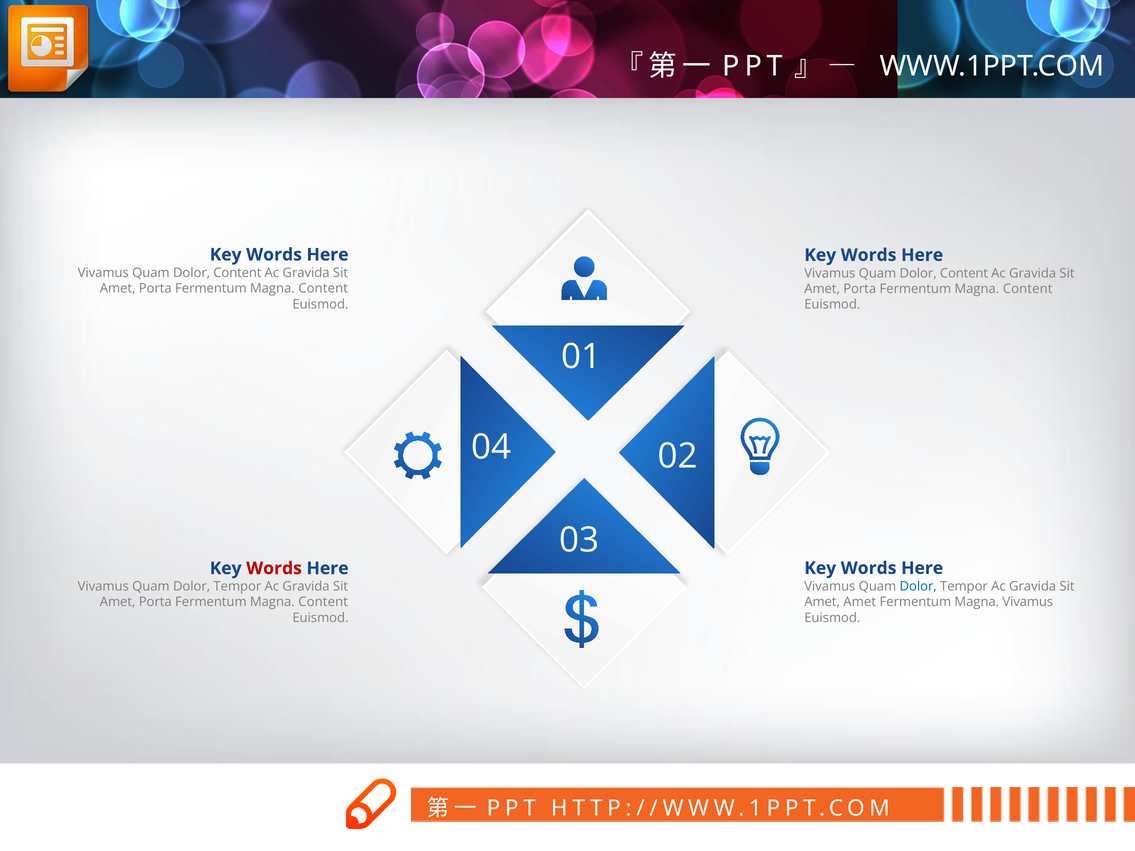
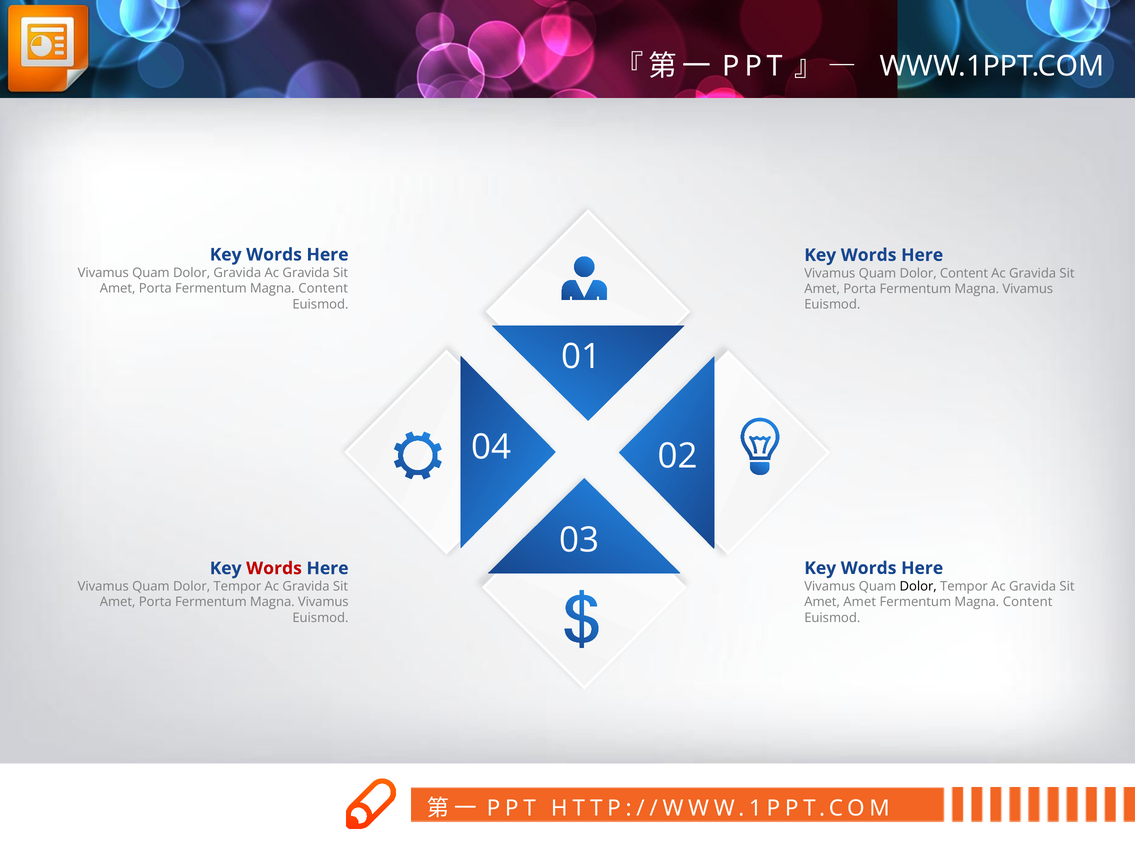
Content at (237, 273): Content -> Gravida
Content at (1028, 289): Content -> Vivamus
Dolor at (918, 586) colour: blue -> black
Vivamus at (1028, 602): Vivamus -> Content
Content at (323, 602): Content -> Vivamus
